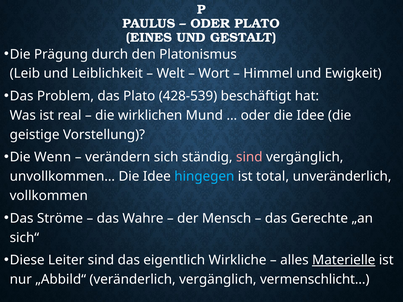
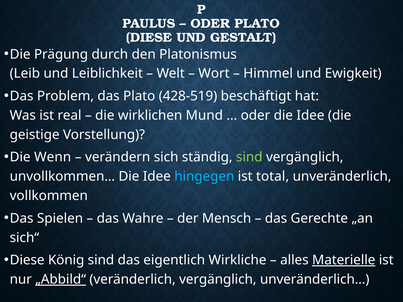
EINES at (149, 37): EINES -> DIESE
428-539: 428-539 -> 428-519
sind at (249, 157) colour: pink -> light green
Ströme: Ströme -> Spielen
Leiter: Leiter -> König
„Abbild“ underline: none -> present
vermenschlicht…: vermenschlicht… -> unveränderlich…
